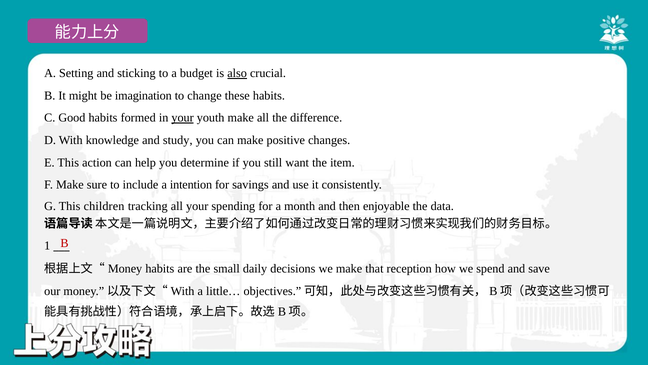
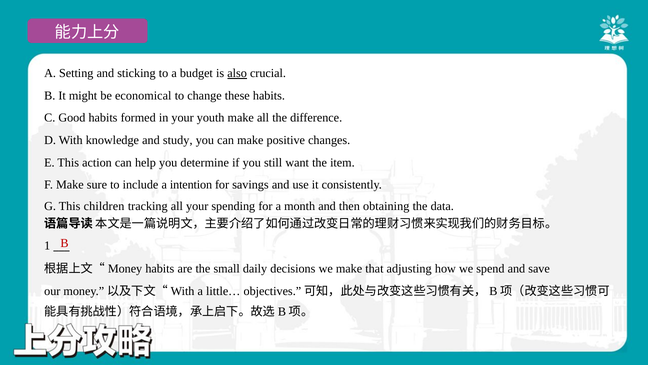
imagination: imagination -> economical
your at (183, 118) underline: present -> none
enjoyable: enjoyable -> obtaining
reception: reception -> adjusting
